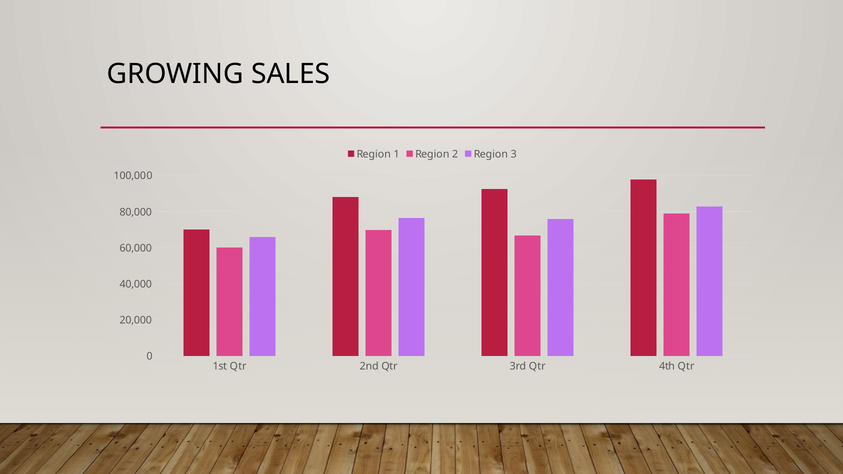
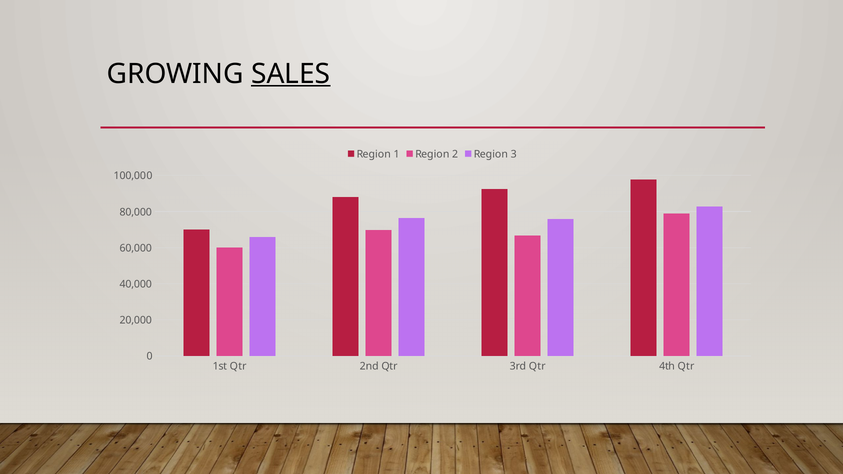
SALES underline: none -> present
